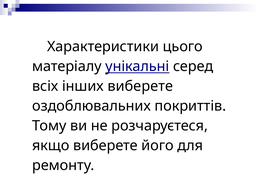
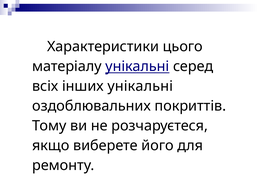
інших виберете: виберете -> унікальні
